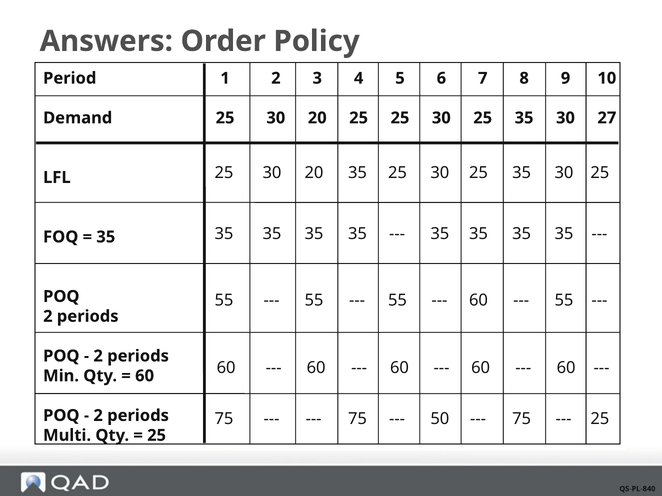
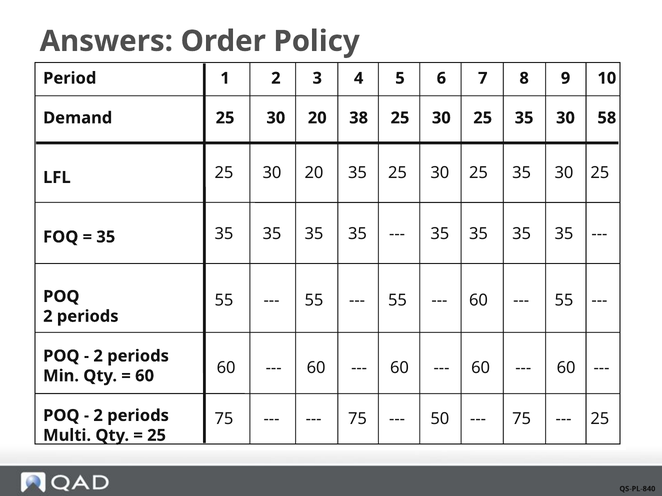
20 25: 25 -> 38
27: 27 -> 58
